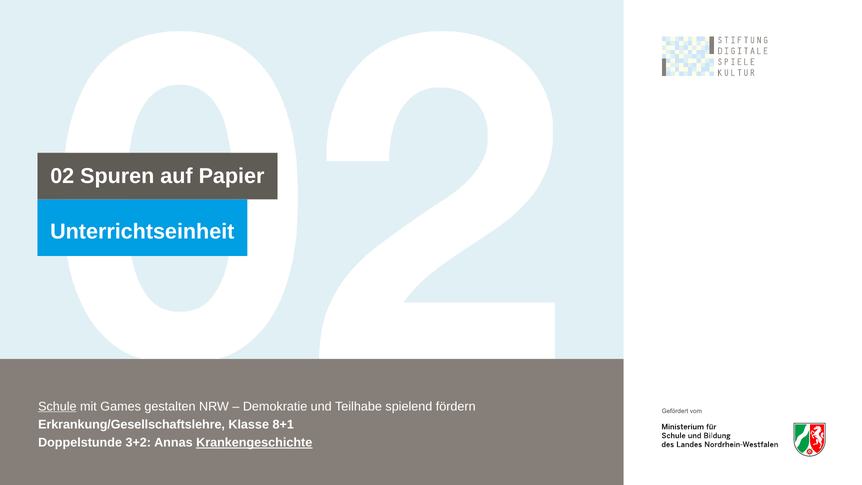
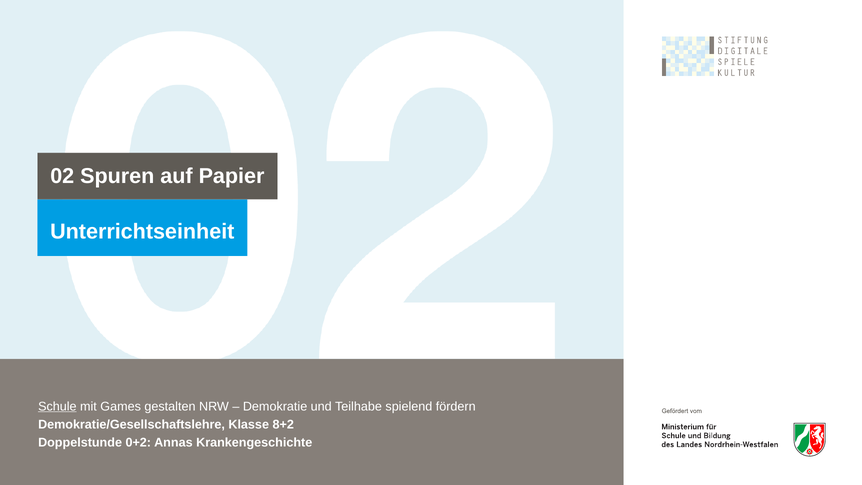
Erkrankung/Gesellschaftslehre: Erkrankung/Gesellschaftslehre -> Demokratie/Gesellschaftslehre
8+1: 8+1 -> 8+2
3+2: 3+2 -> 0+2
Krankengeschichte underline: present -> none
